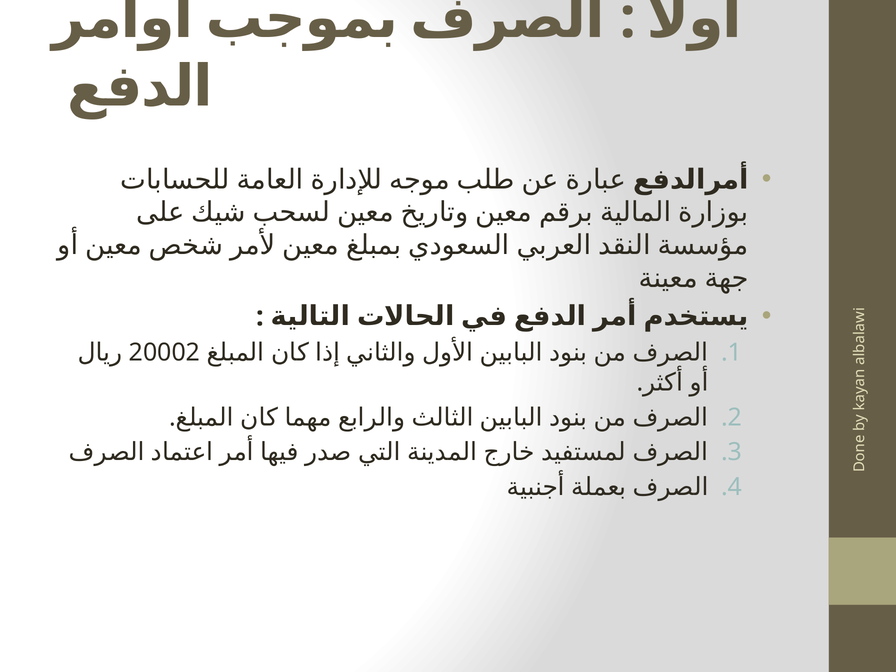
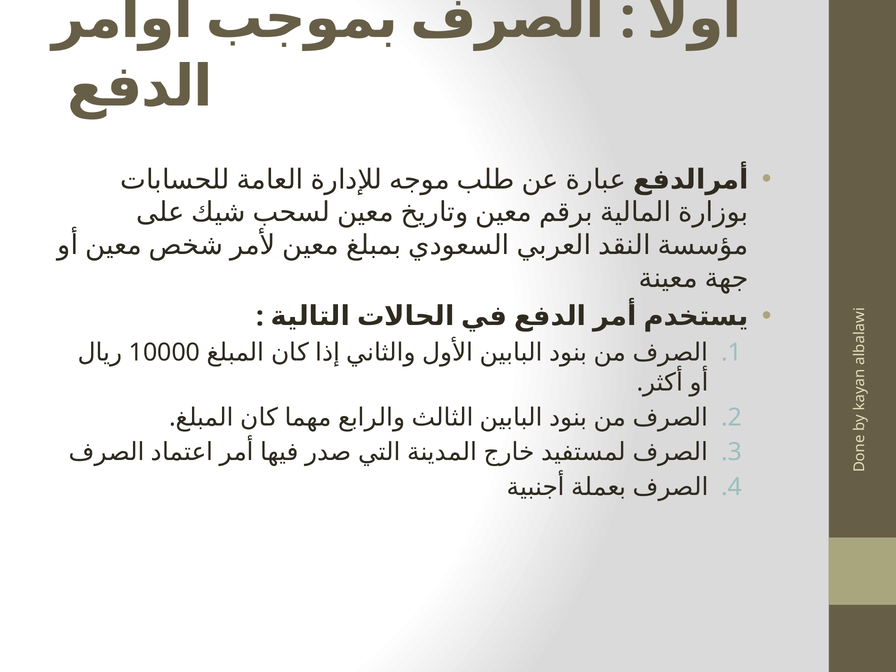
20002: 20002 -> 10000
